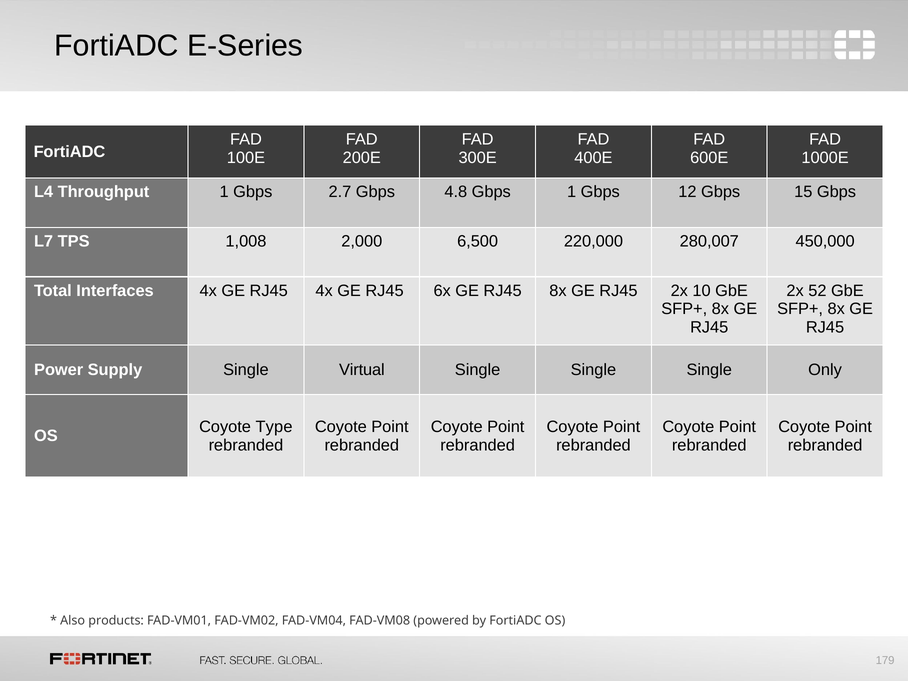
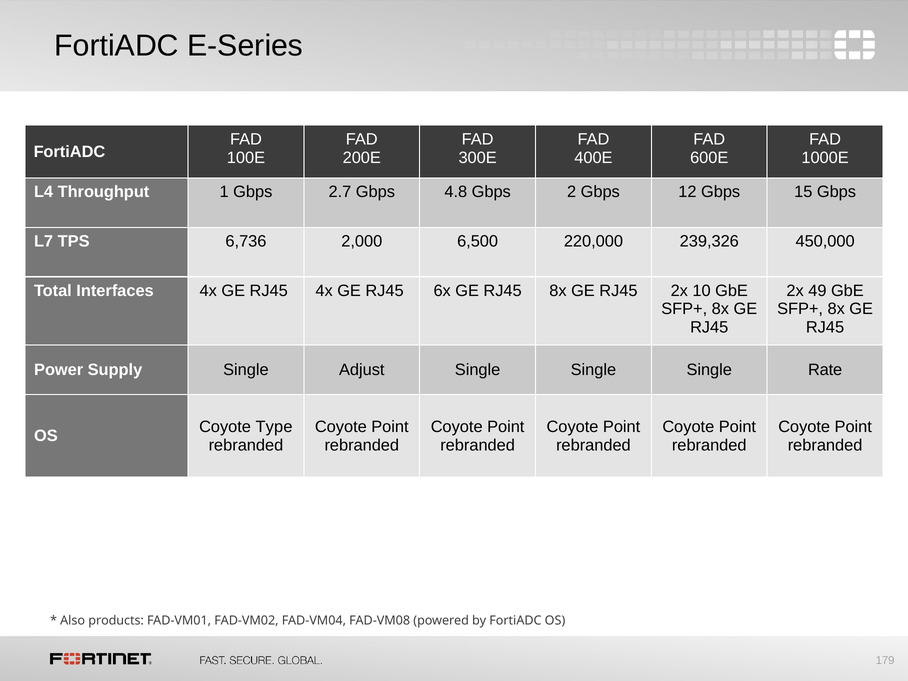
Gbps 1: 1 -> 2
1,008: 1,008 -> 6,736
280,007: 280,007 -> 239,326
52: 52 -> 49
Virtual: Virtual -> Adjust
Only: Only -> Rate
